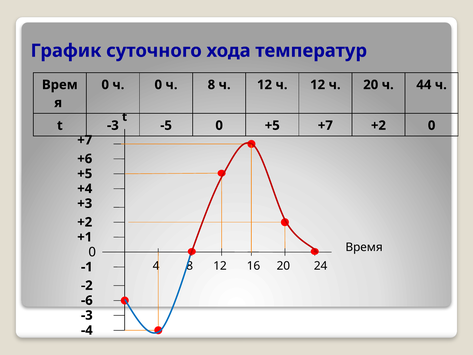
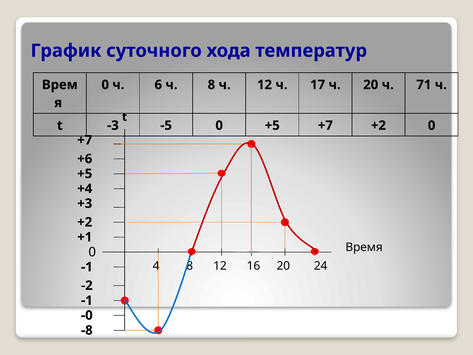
ч 0: 0 -> 6
12 ч 12: 12 -> 17
44: 44 -> 71
-6 at (87, 300): -6 -> -1
-3 at (87, 315): -3 -> -0
-4: -4 -> -8
